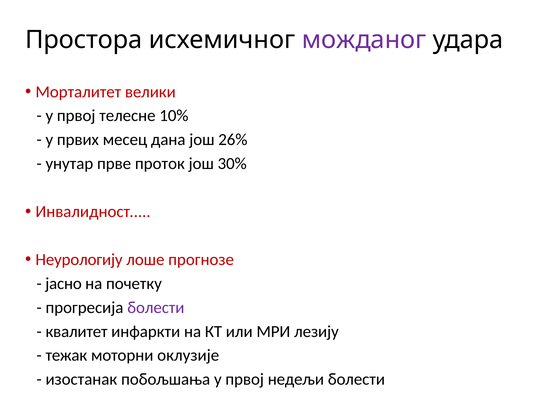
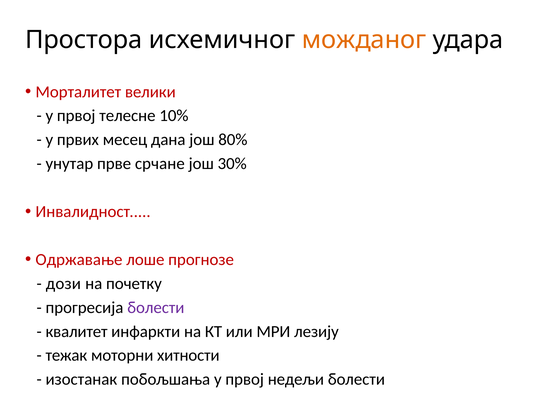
можданог colour: purple -> orange
26%: 26% -> 80%
проток: проток -> срчане
Неурологију: Неурологију -> Одржавање
јасно: јасно -> дози
оклузије: оклузије -> хитности
